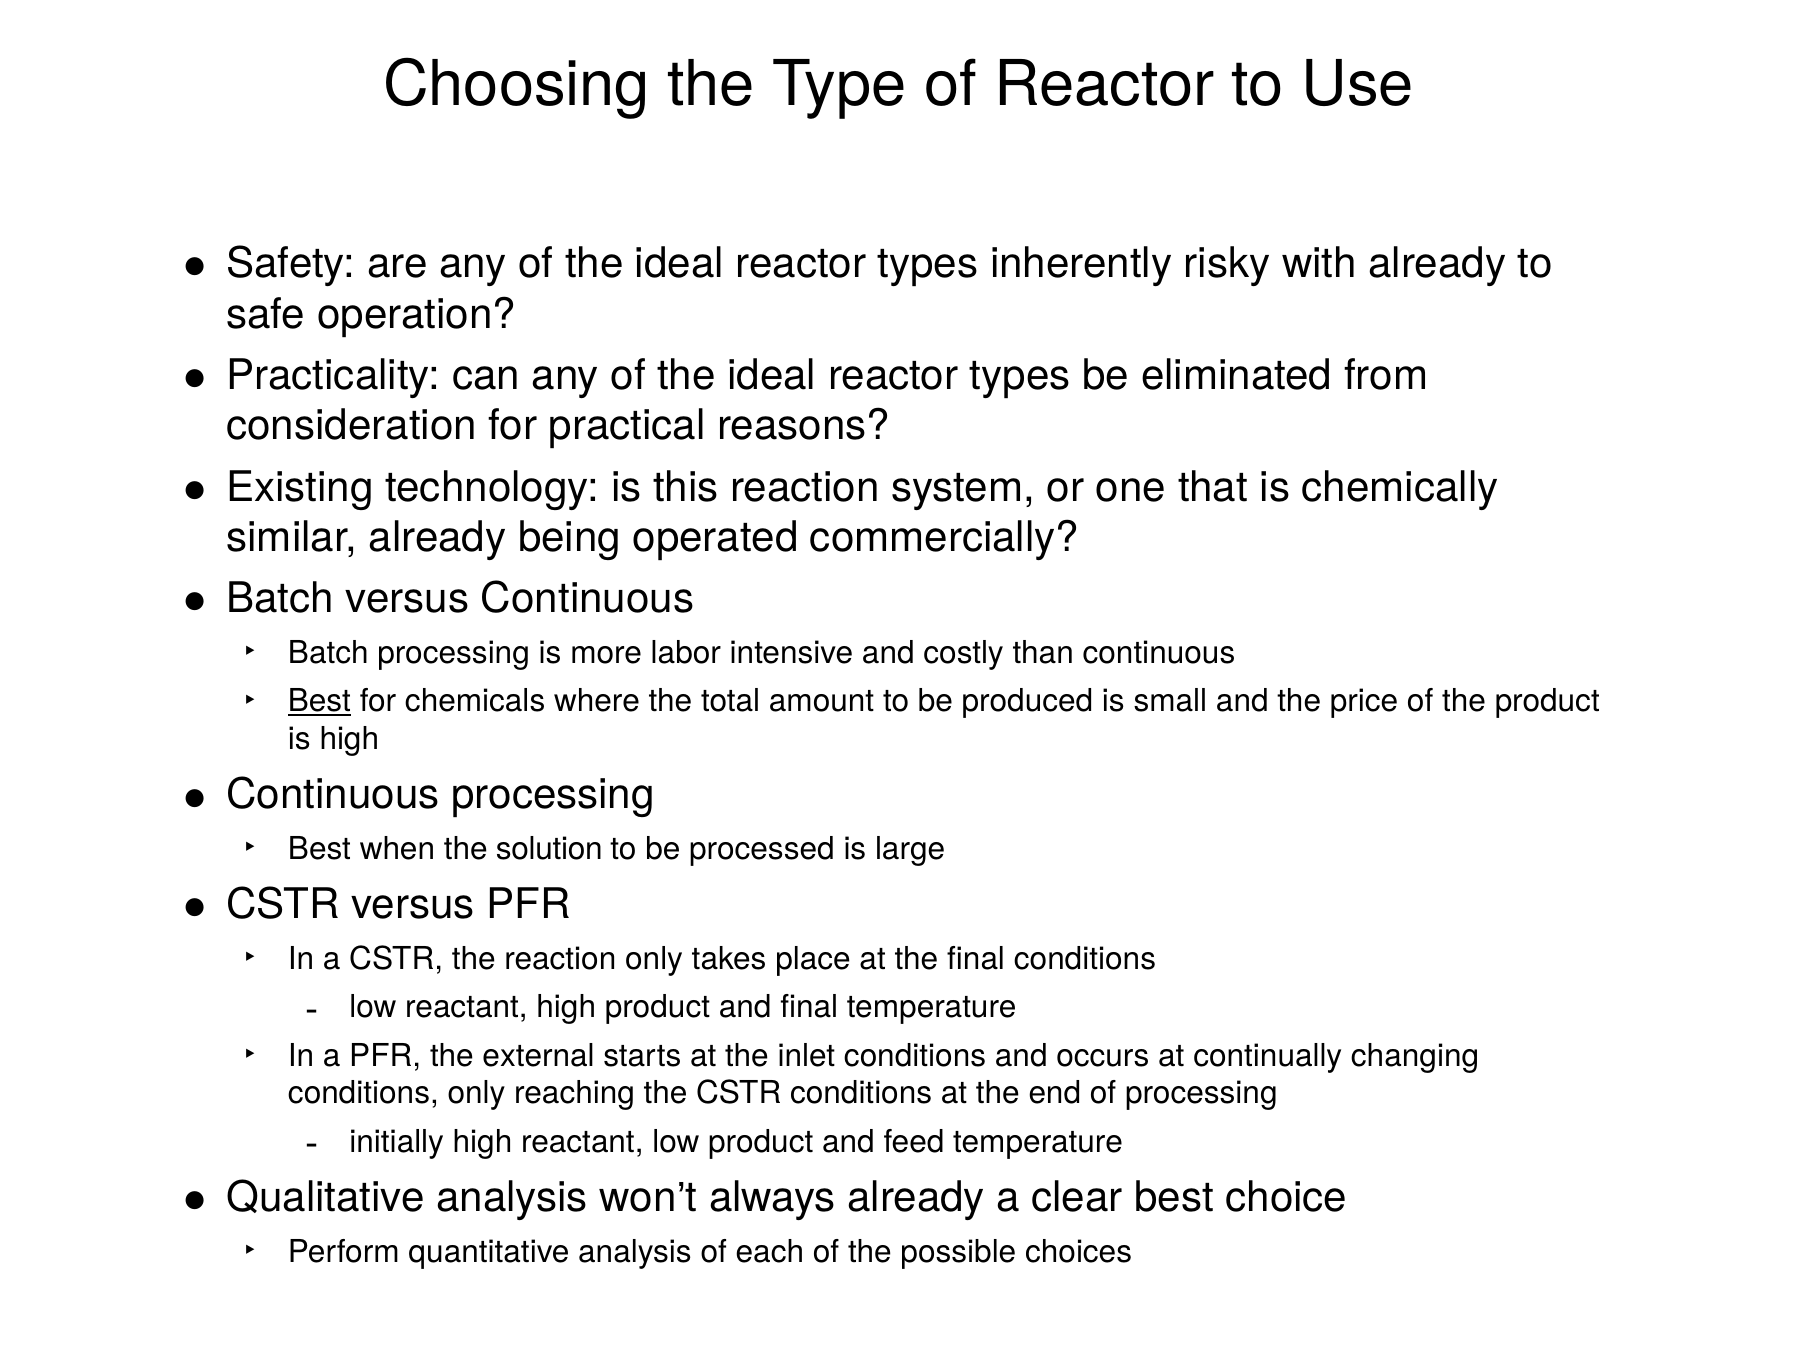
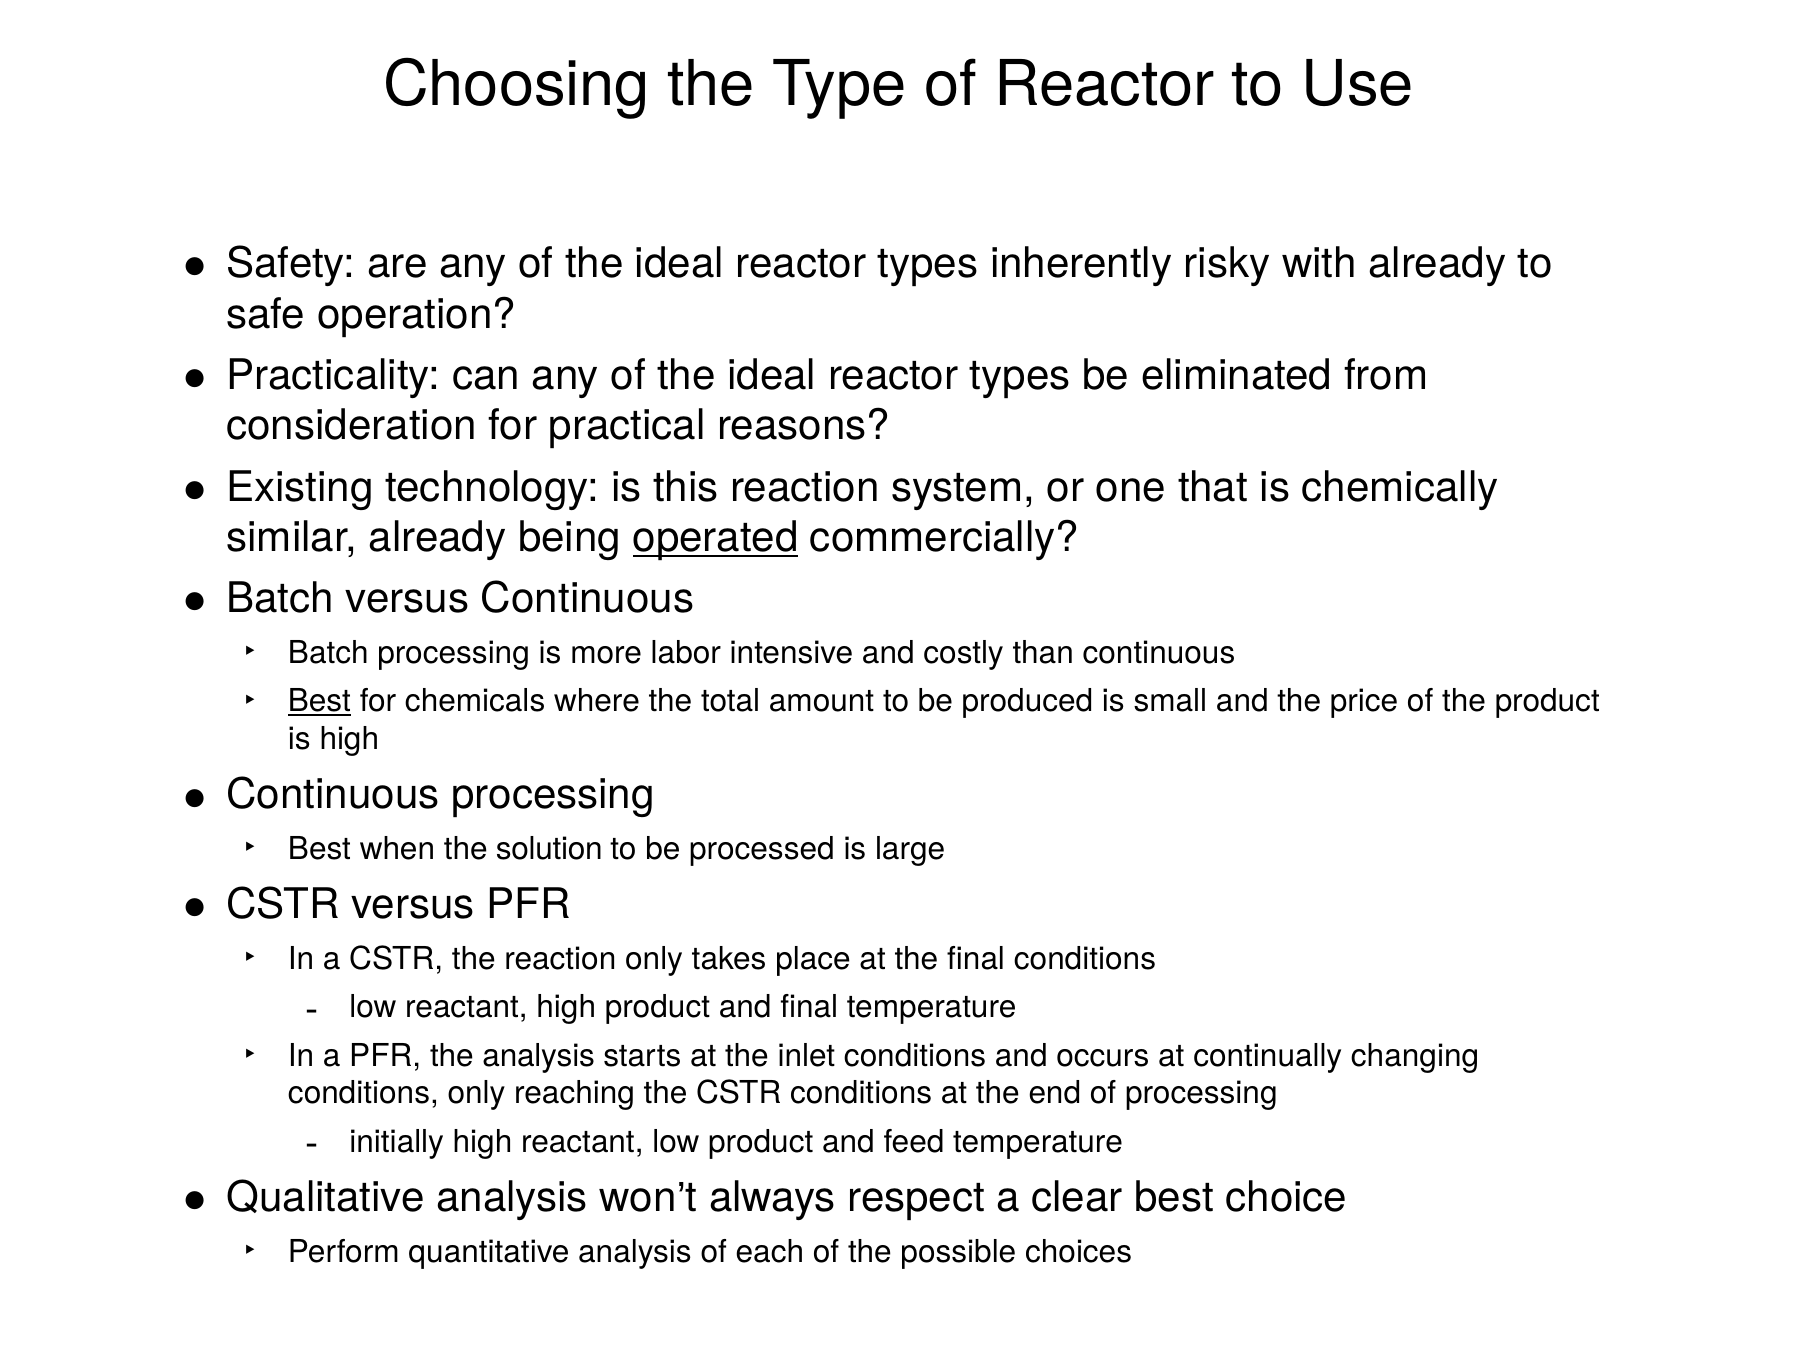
operated underline: none -> present
the external: external -> analysis
always already: already -> respect
